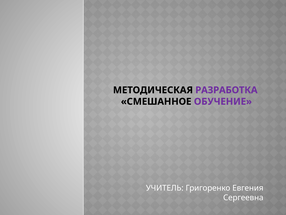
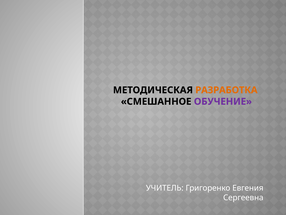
РАЗРАБОТКА colour: purple -> orange
